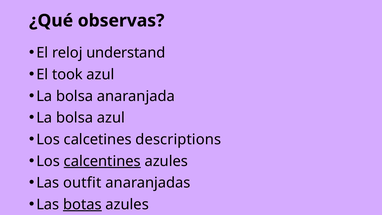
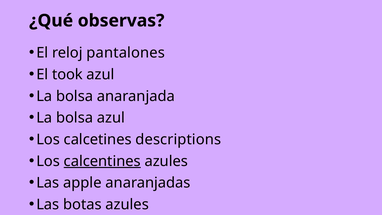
understand: understand -> pantalones
outfit: outfit -> apple
botas underline: present -> none
